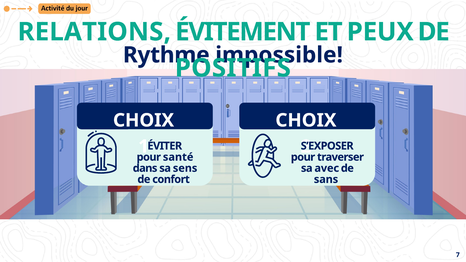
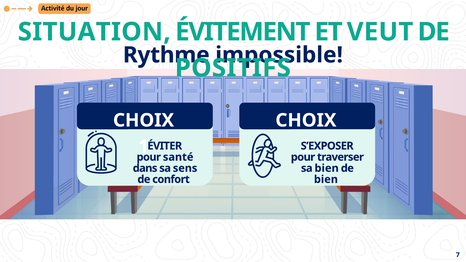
RELATIONS: RELATIONS -> SITUATION
PEUX: PEUX -> VEUT
sa avec: avec -> bien
sans at (326, 179): sans -> bien
